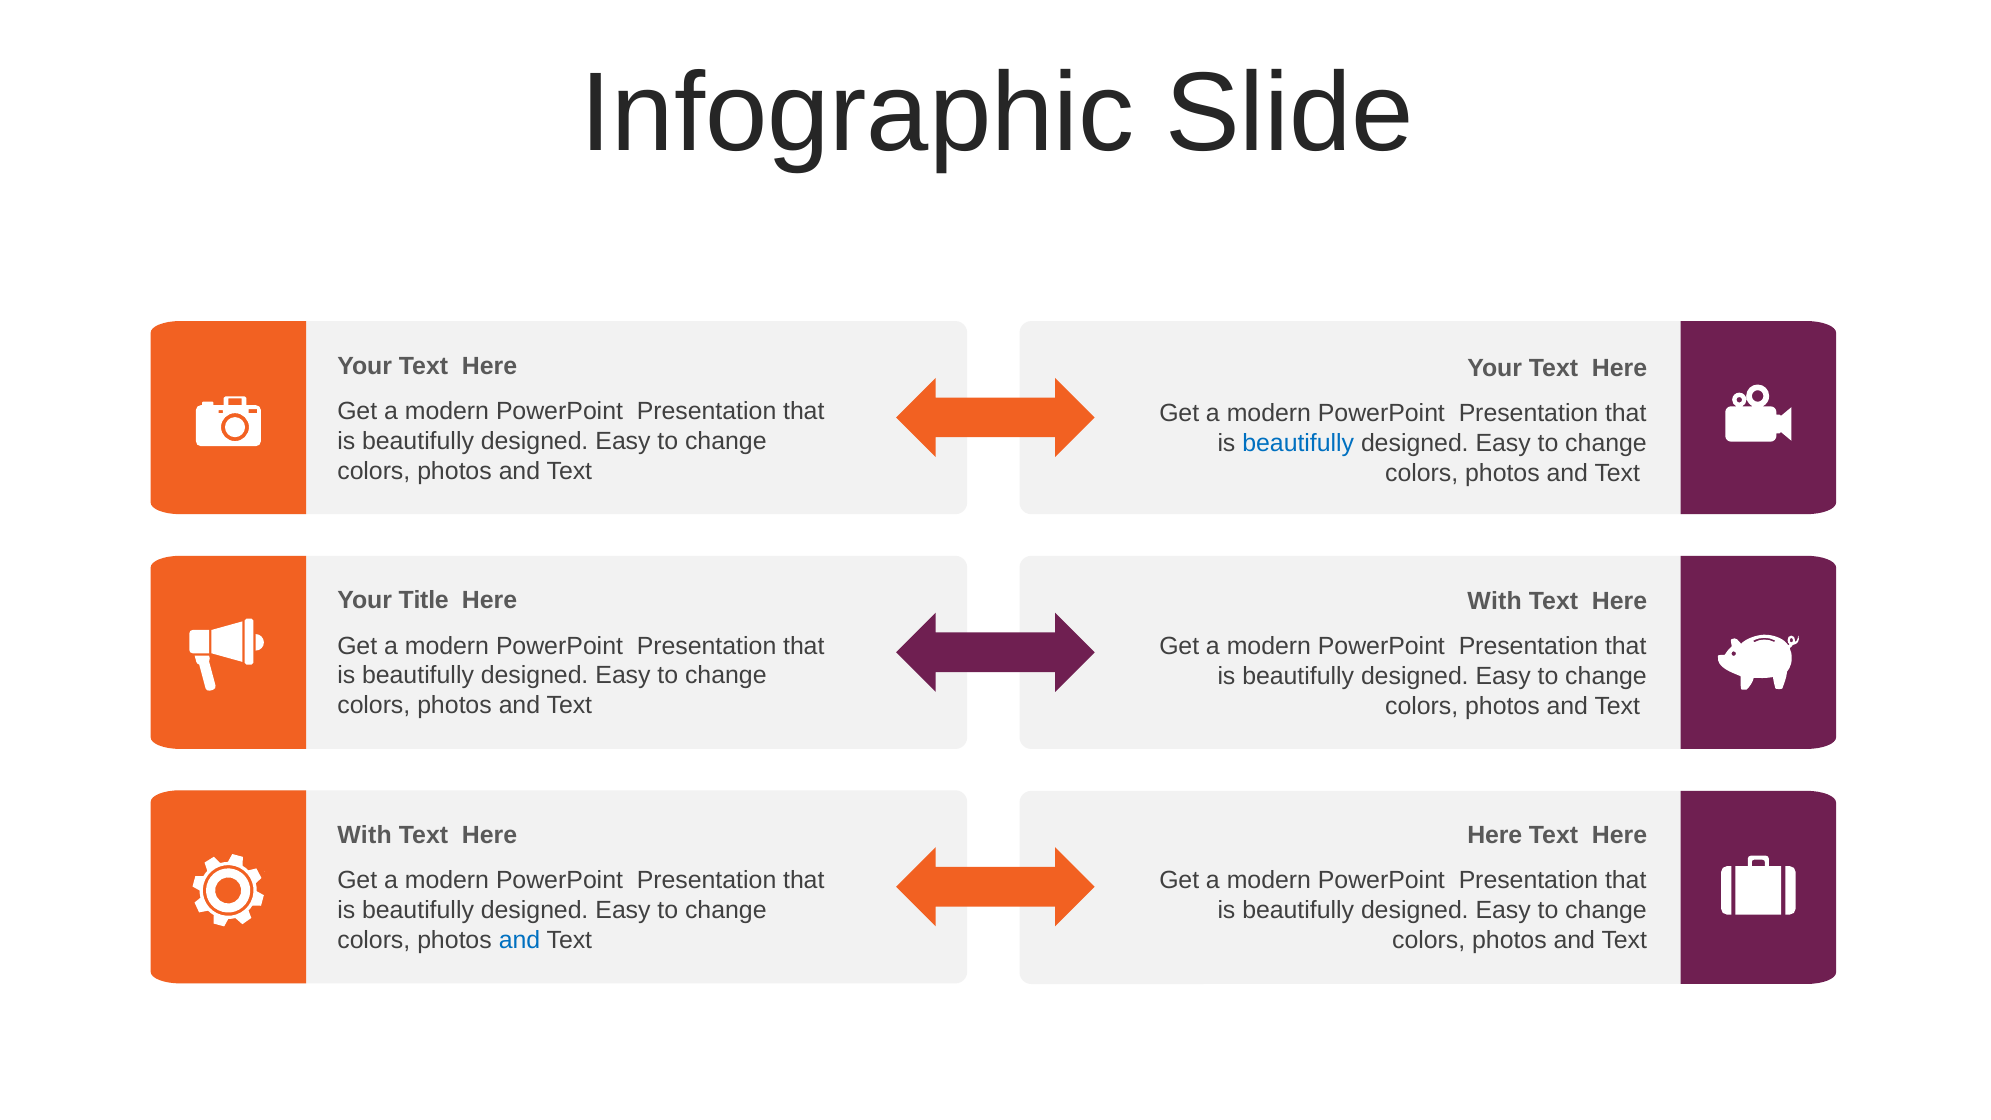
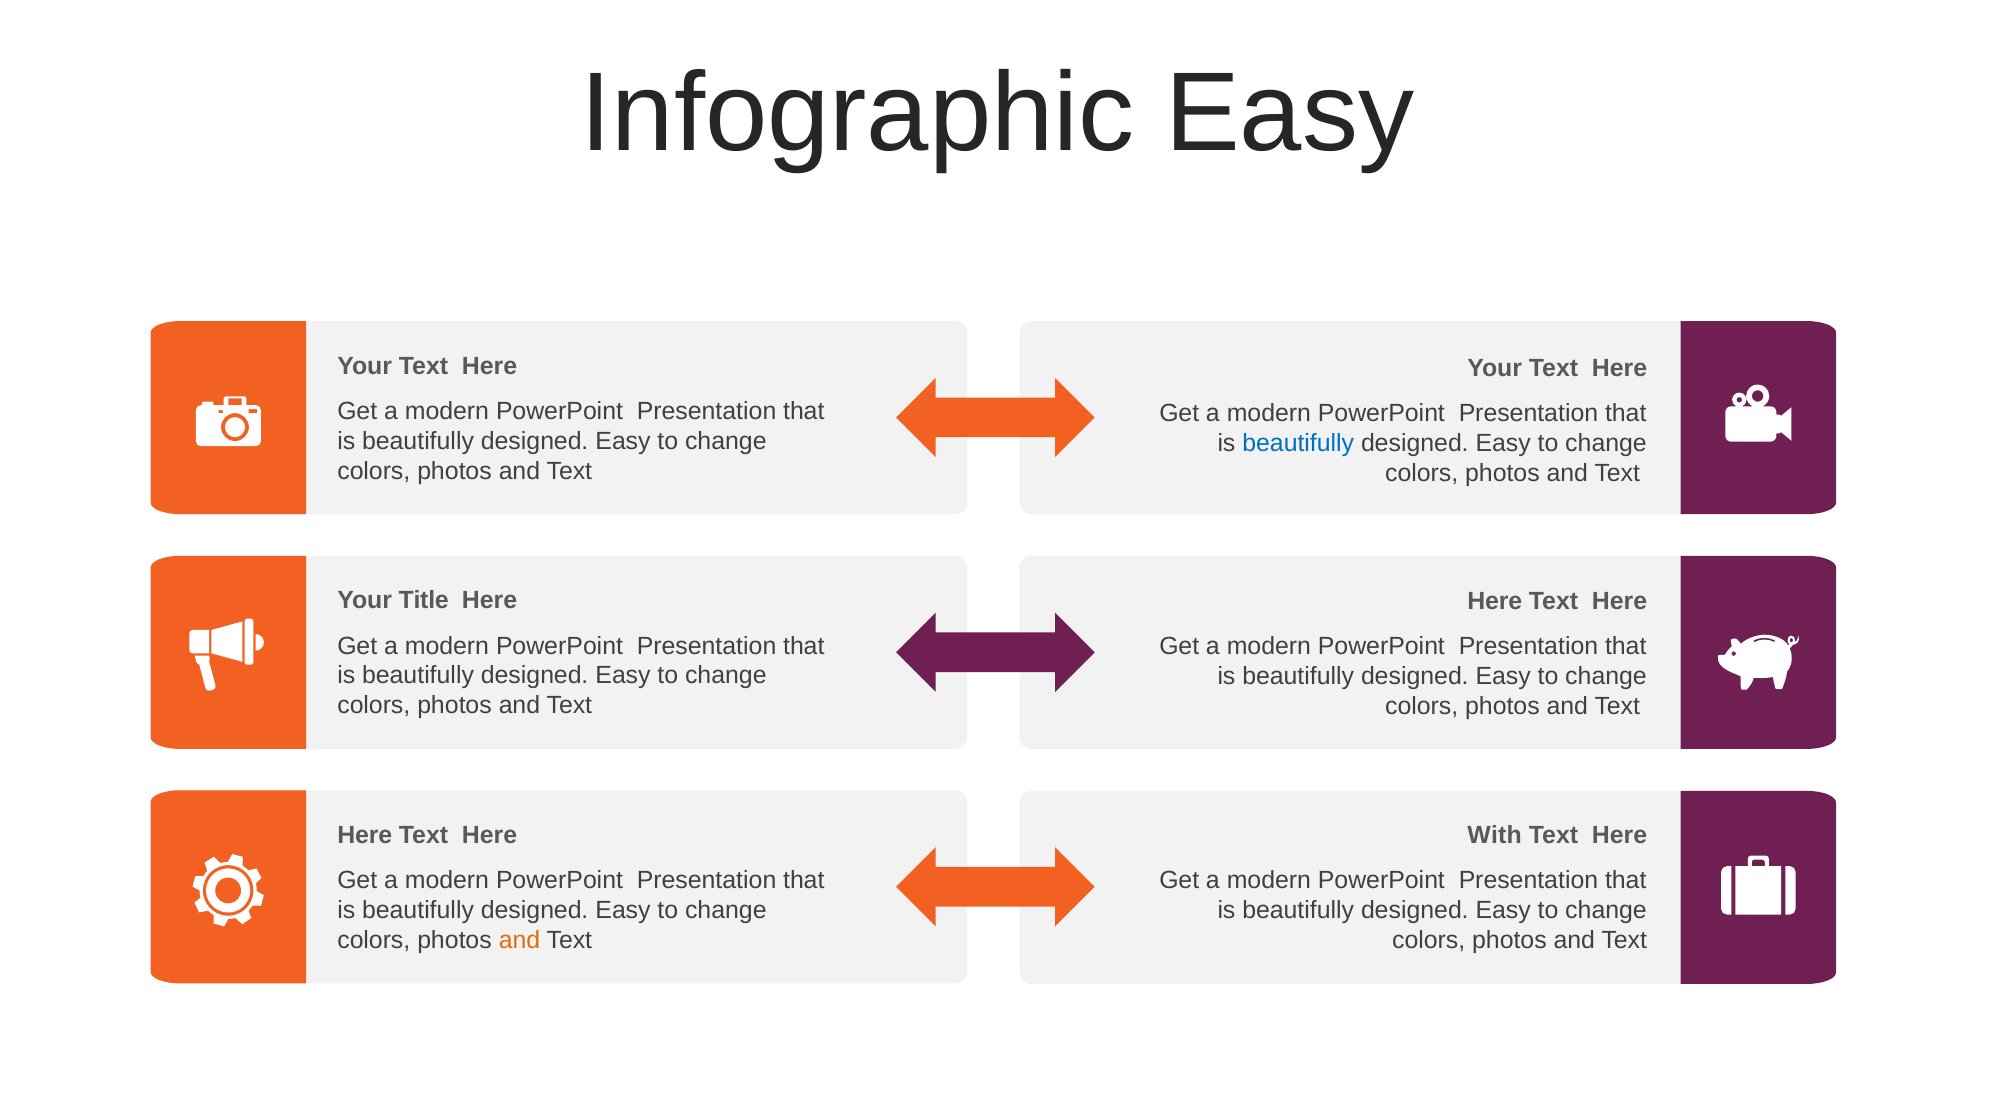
Infographic Slide: Slide -> Easy
With at (1495, 601): With -> Here
With at (365, 835): With -> Here
Here at (1495, 835): Here -> With
and at (519, 940) colour: blue -> orange
